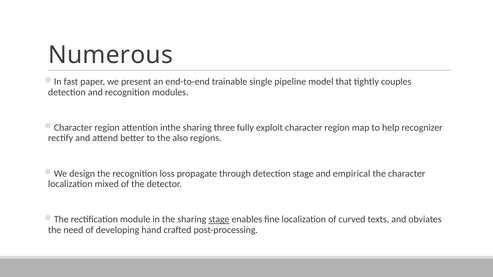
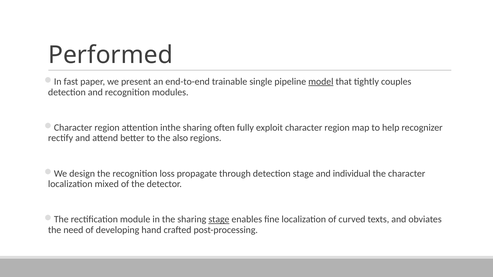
Numerous: Numerous -> Performed
model underline: none -> present
three: three -> often
empirical: empirical -> individual
